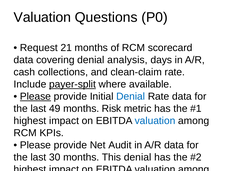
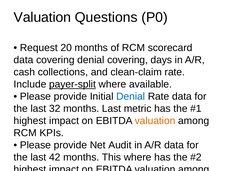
21: 21 -> 20
denial analysis: analysis -> covering
Please at (35, 96) underline: present -> none
49: 49 -> 32
months Risk: Risk -> Last
valuation at (155, 121) colour: blue -> orange
30: 30 -> 42
This denial: denial -> where
